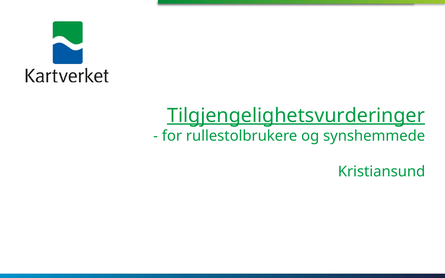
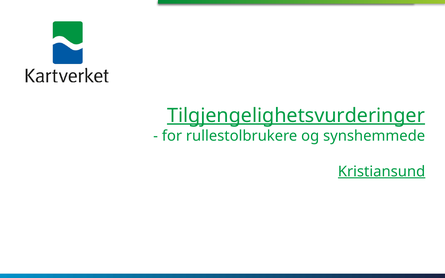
Kristiansund underline: none -> present
